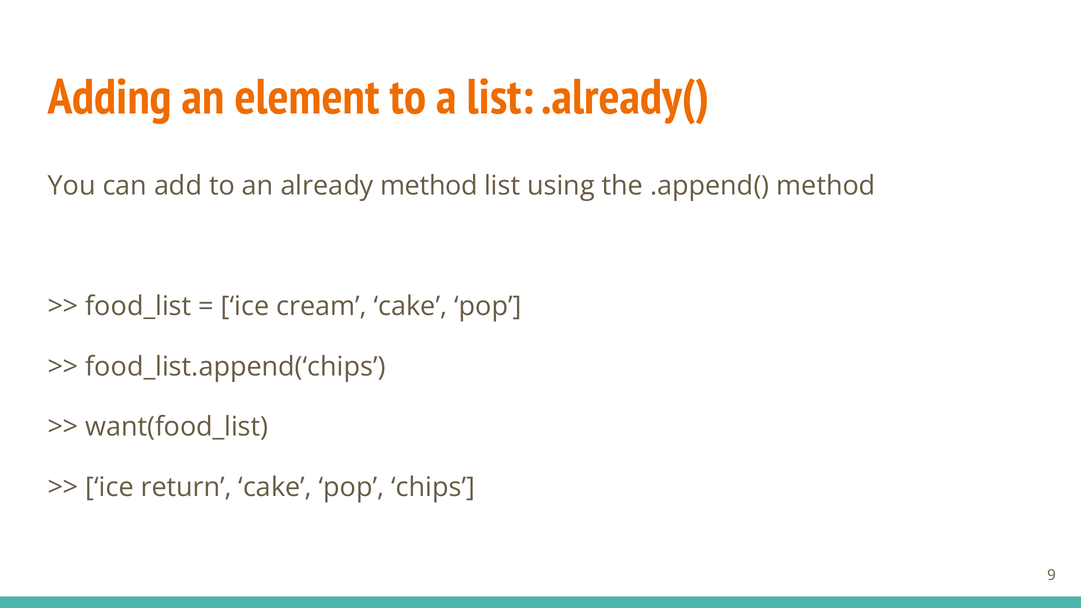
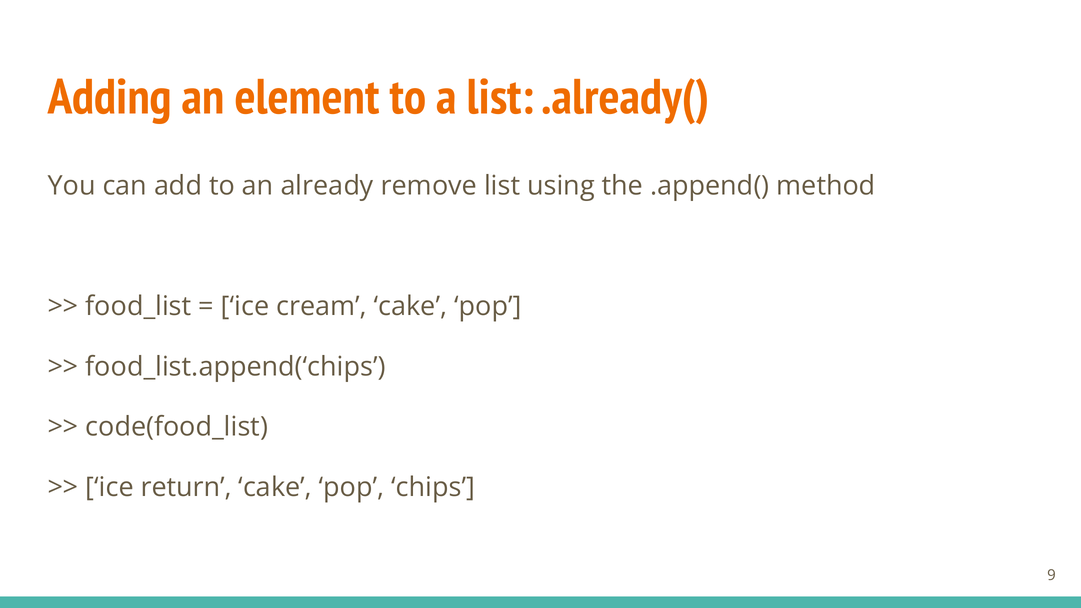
already method: method -> remove
want(food_list: want(food_list -> code(food_list
